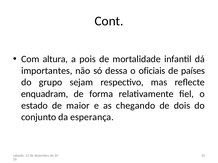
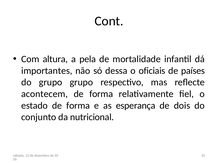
pois: pois -> pela
grupo sejam: sejam -> grupo
enquadram: enquadram -> acontecem
estado de maior: maior -> forma
chegando: chegando -> esperança
esperança: esperança -> nutricional
